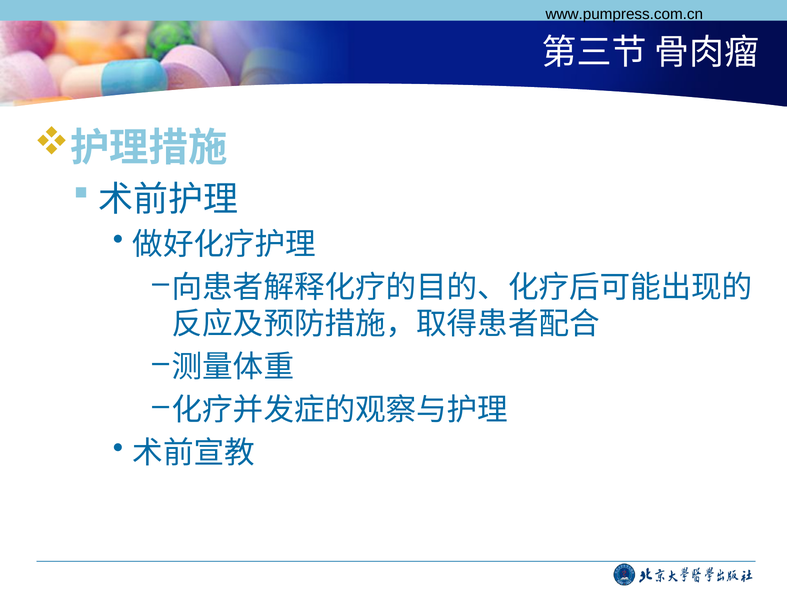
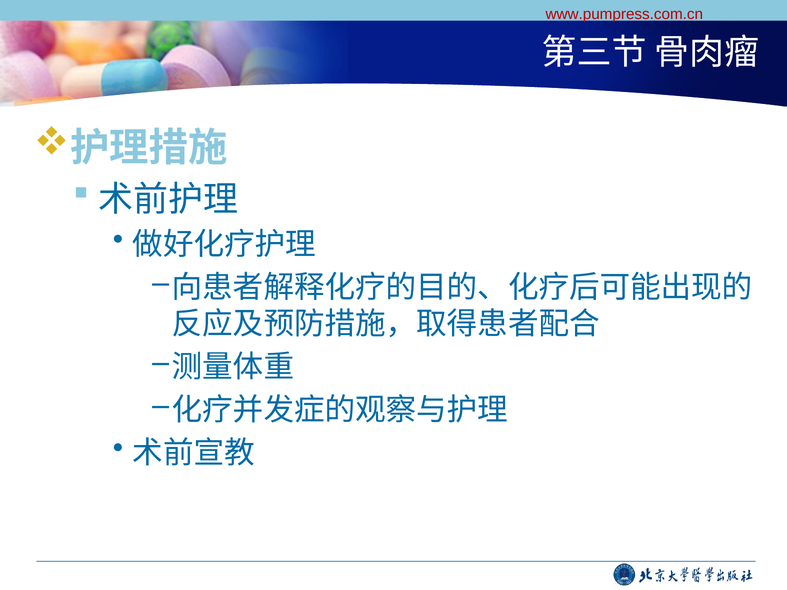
www.pumpress.com.cn colour: black -> red
